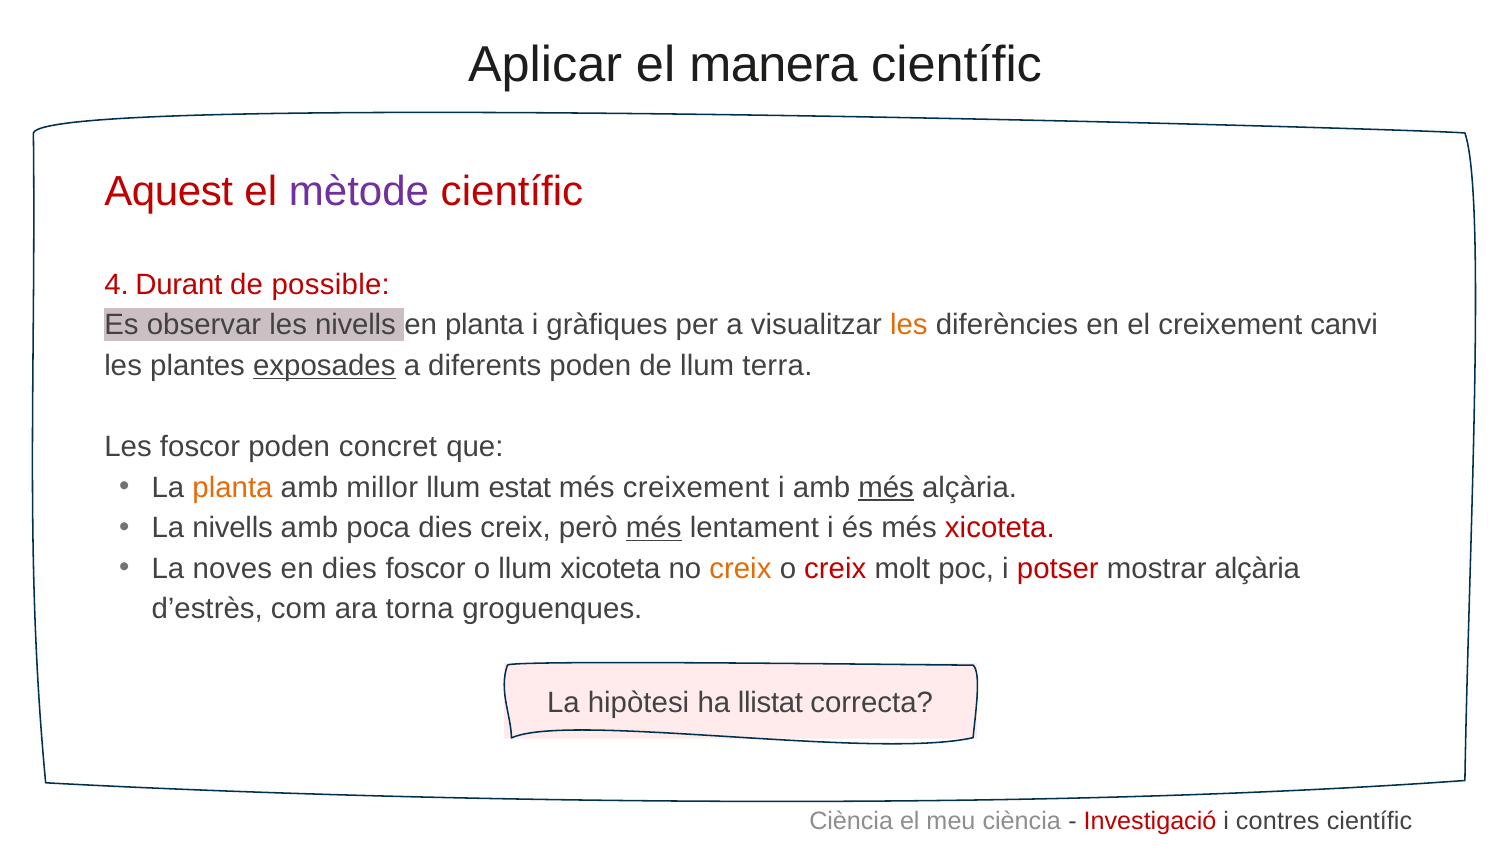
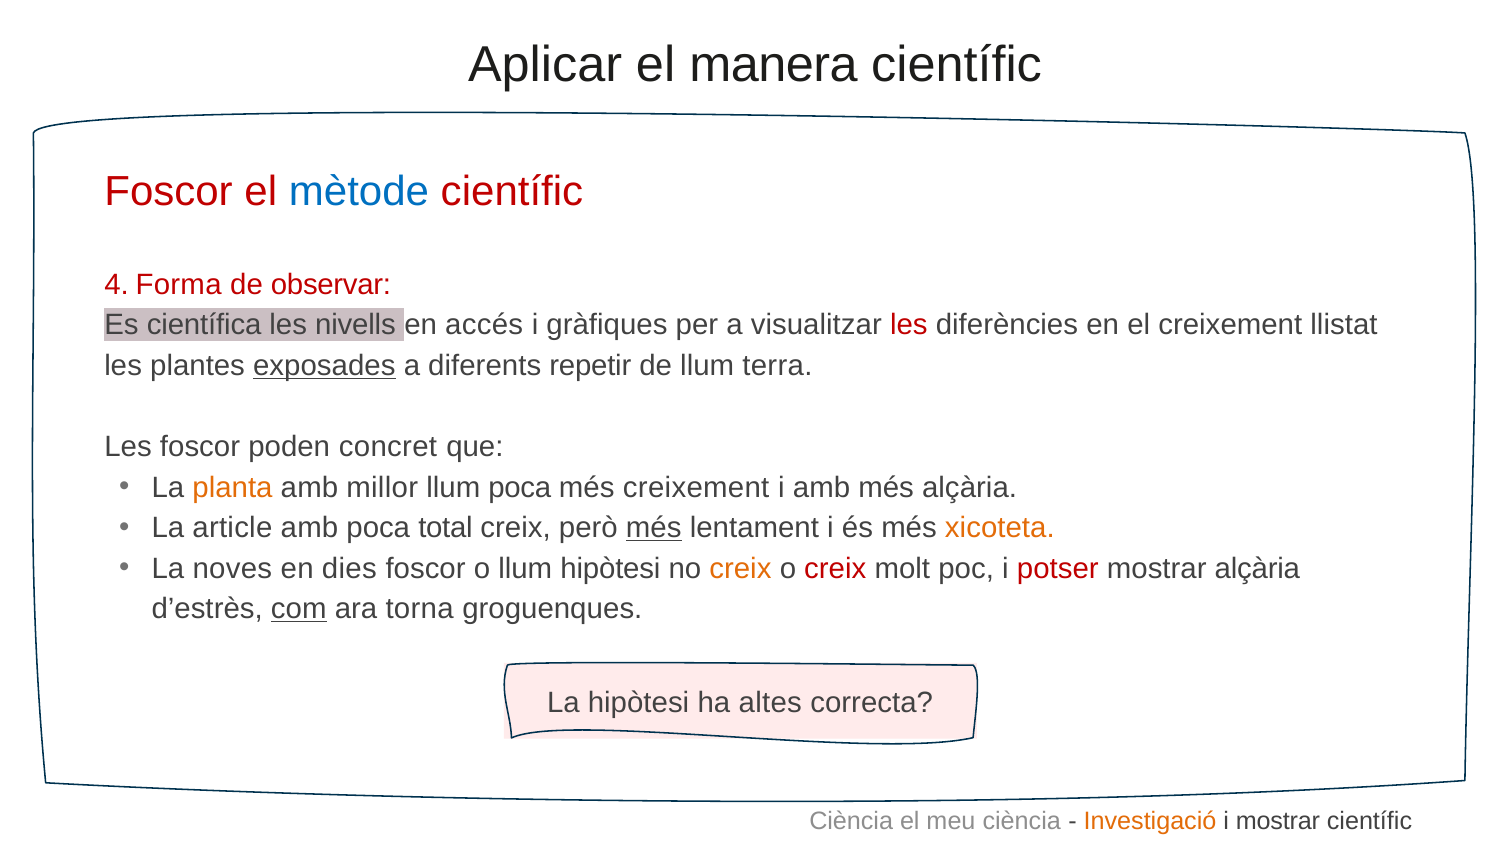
Aquest at (169, 192): Aquest -> Foscor
mètode colour: purple -> blue
Durant: Durant -> Forma
possible: possible -> observar
observar: observar -> científica
en planta: planta -> accés
les at (909, 325) colour: orange -> red
canvi: canvi -> llistat
diferents poden: poden -> repetir
llum estat: estat -> poca
més at (886, 488) underline: present -> none
La nivells: nivells -> article
poca dies: dies -> total
xicoteta at (1000, 528) colour: red -> orange
llum xicoteta: xicoteta -> hipòtesi
com underline: none -> present
llistat: llistat -> altes
Investigació colour: red -> orange
i contres: contres -> mostrar
